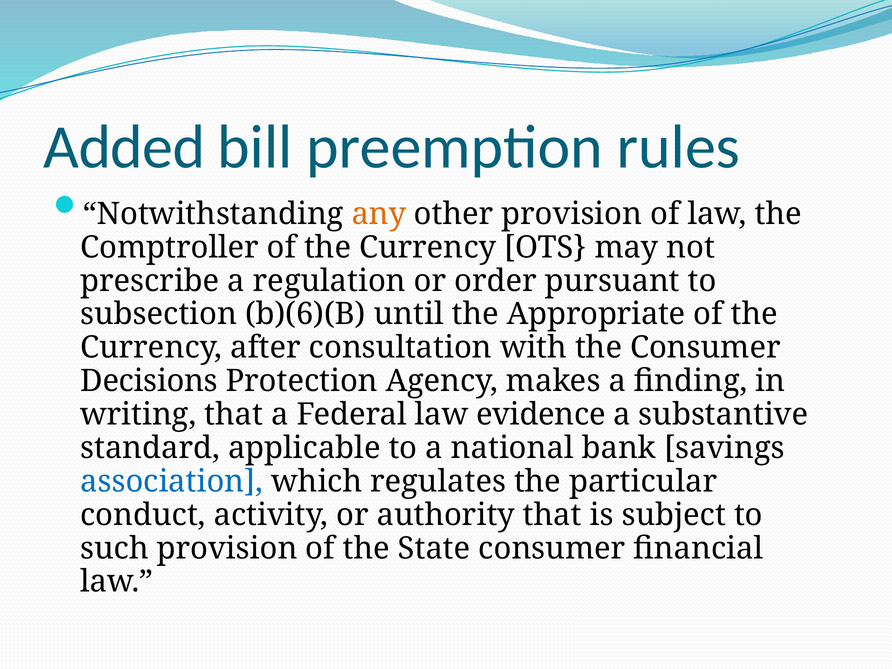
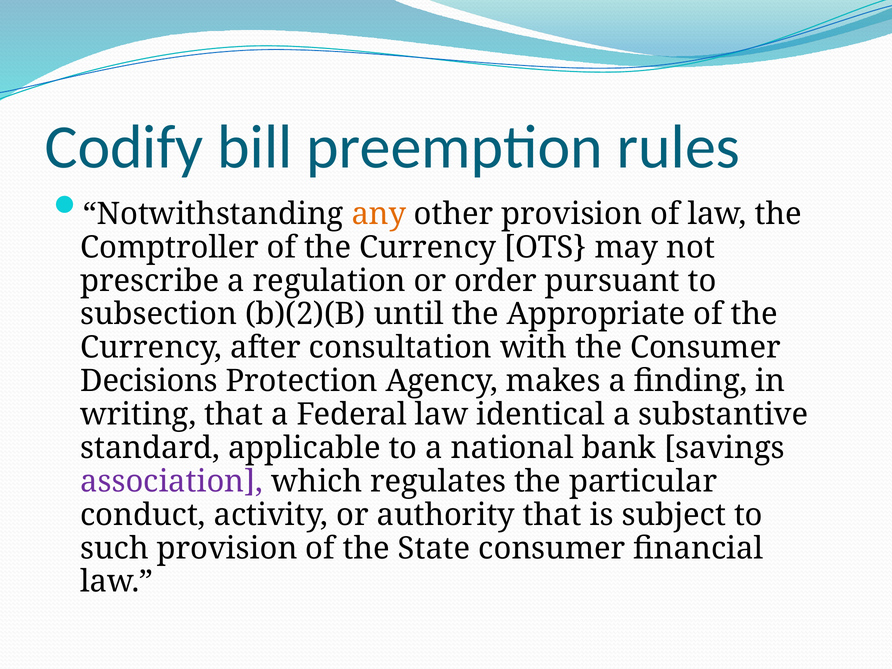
Added: Added -> Codify
b)(6)(B: b)(6)(B -> b)(2)(B
evidence: evidence -> identical
association colour: blue -> purple
